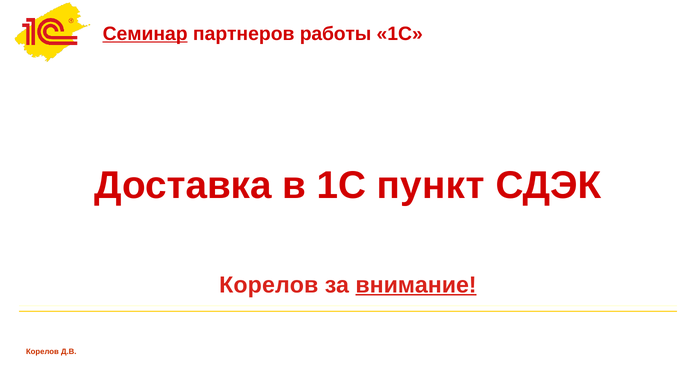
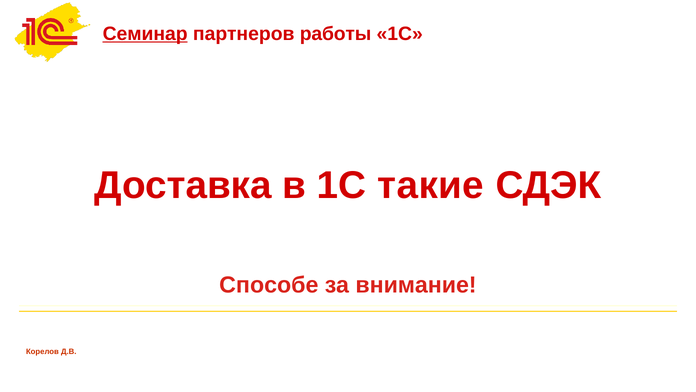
пункт: пункт -> такие
Корелов at (269, 285): Корелов -> Способе
внимание underline: present -> none
